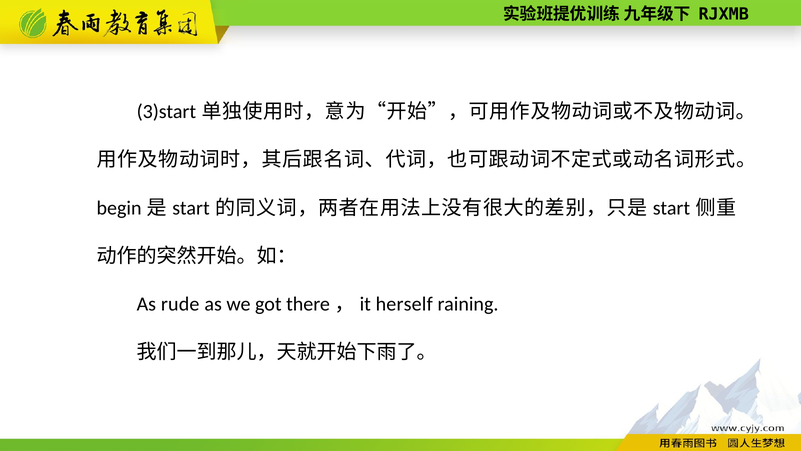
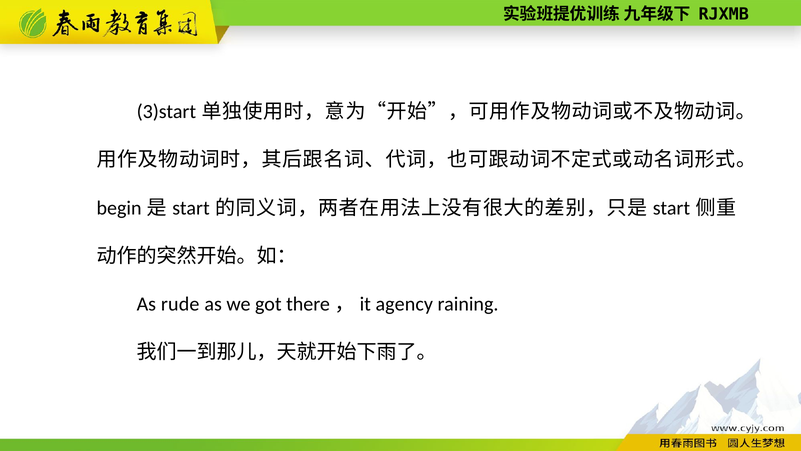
herself: herself -> agency
